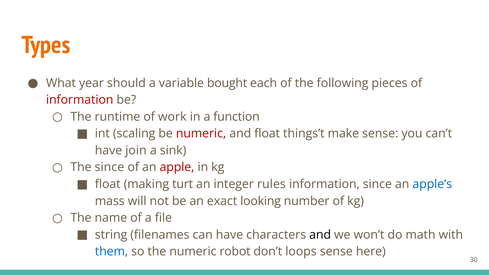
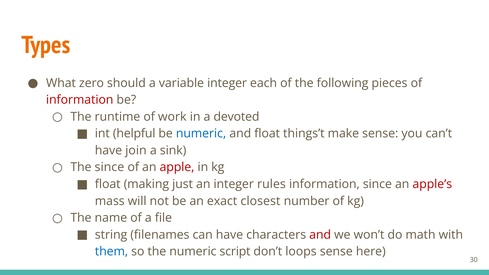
year: year -> zero
variable bought: bought -> integer
function: function -> devoted
scaling: scaling -> helpful
numeric at (201, 134) colour: red -> blue
turt: turt -> just
apple’s colour: blue -> red
looking: looking -> closest
and at (320, 235) colour: black -> red
robot: robot -> script
